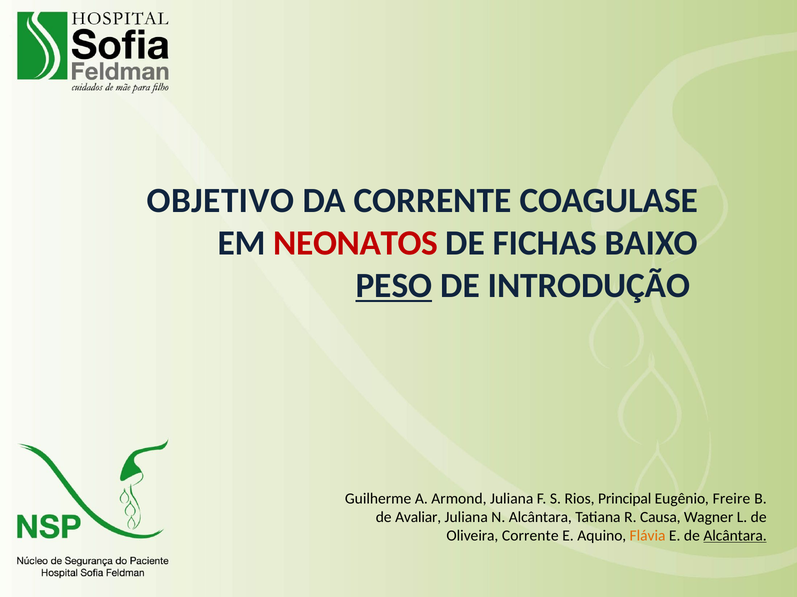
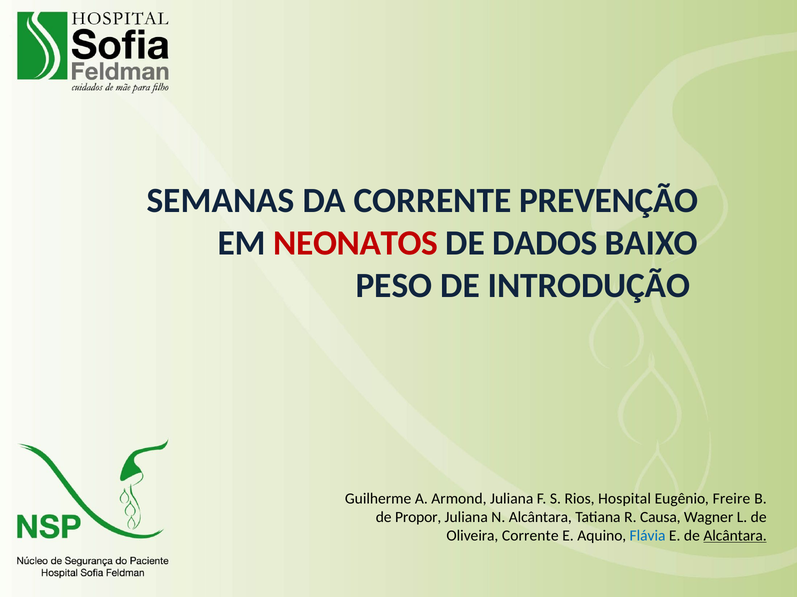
OBJETIVO: OBJETIVO -> SEMANAS
COAGULASE: COAGULASE -> PREVENÇÃO
FICHAS: FICHAS -> DADOS
PESO underline: present -> none
Principal: Principal -> Hospital
Avaliar: Avaliar -> Propor
Flávia colour: orange -> blue
